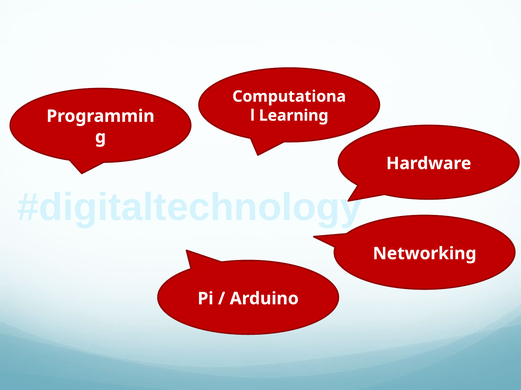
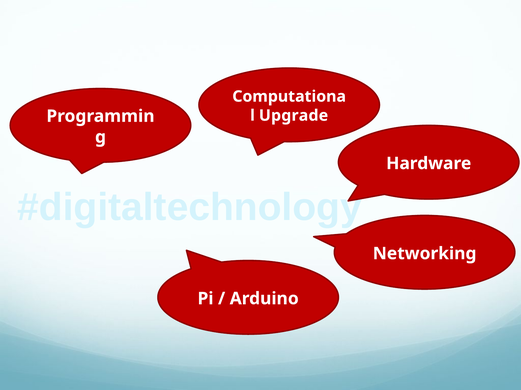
Learning: Learning -> Upgrade
